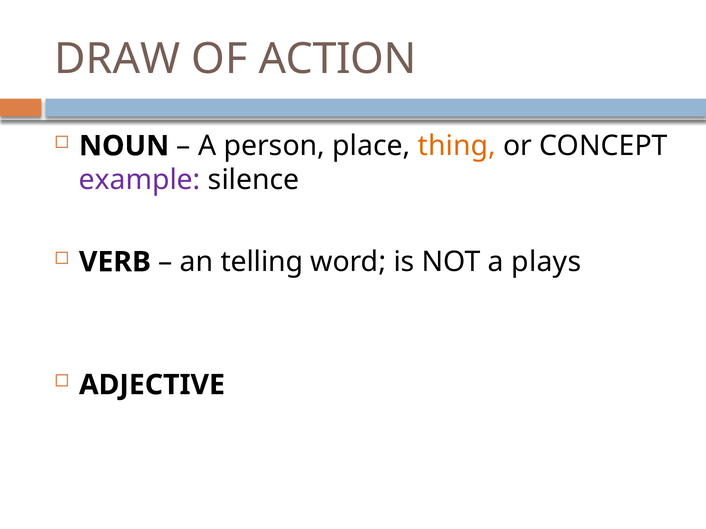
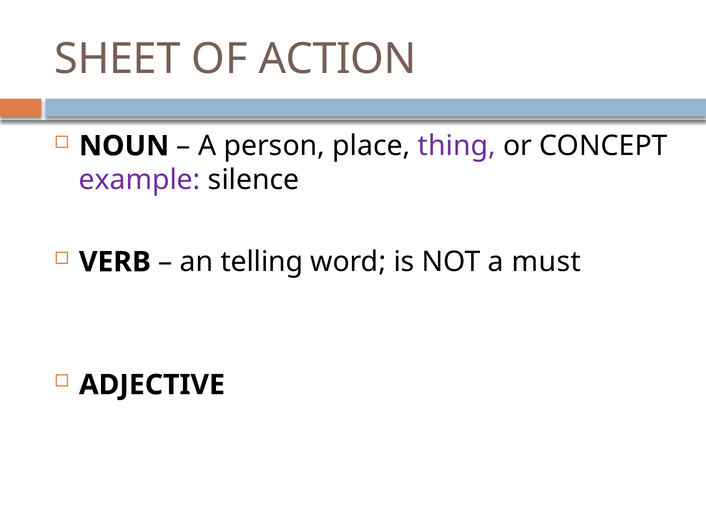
DRAW: DRAW -> SHEET
thing colour: orange -> purple
plays: plays -> must
